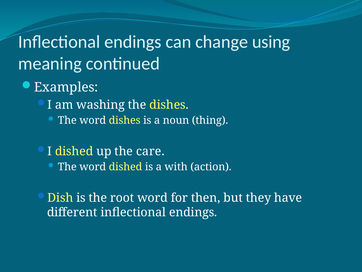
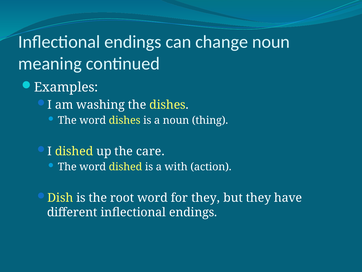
change using: using -> noun
for then: then -> they
